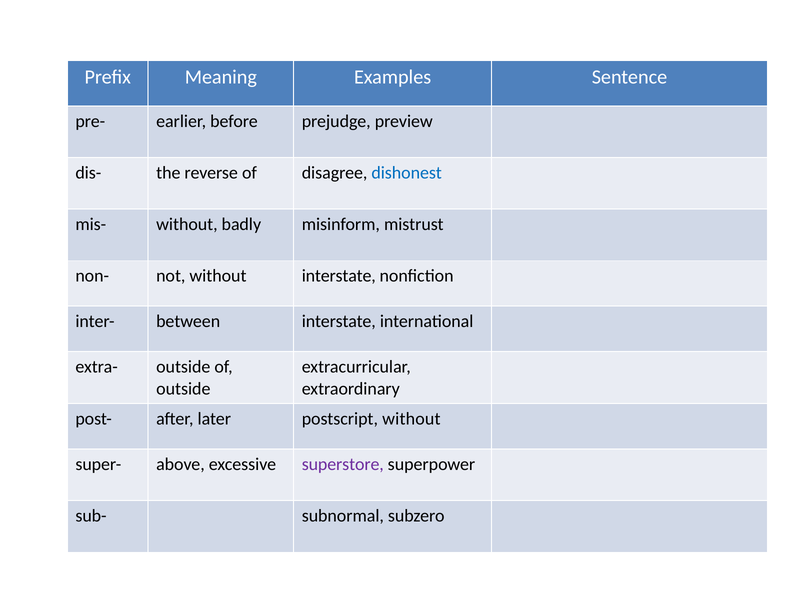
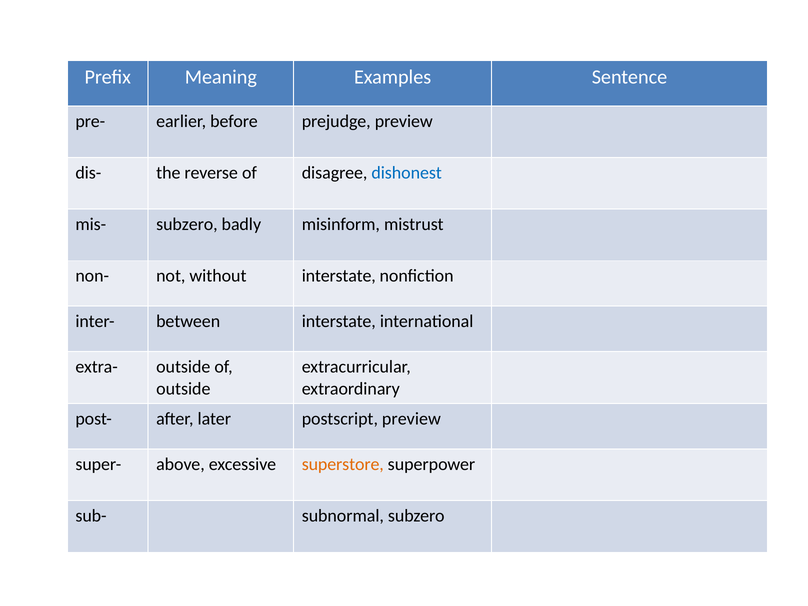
mis- without: without -> subzero
postscript without: without -> preview
superstore colour: purple -> orange
